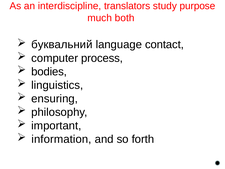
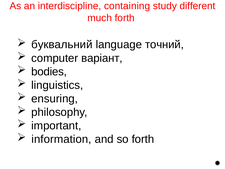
translators: translators -> containing
purpose: purpose -> different
much both: both -> forth
contact: contact -> точний
process: process -> варіант
